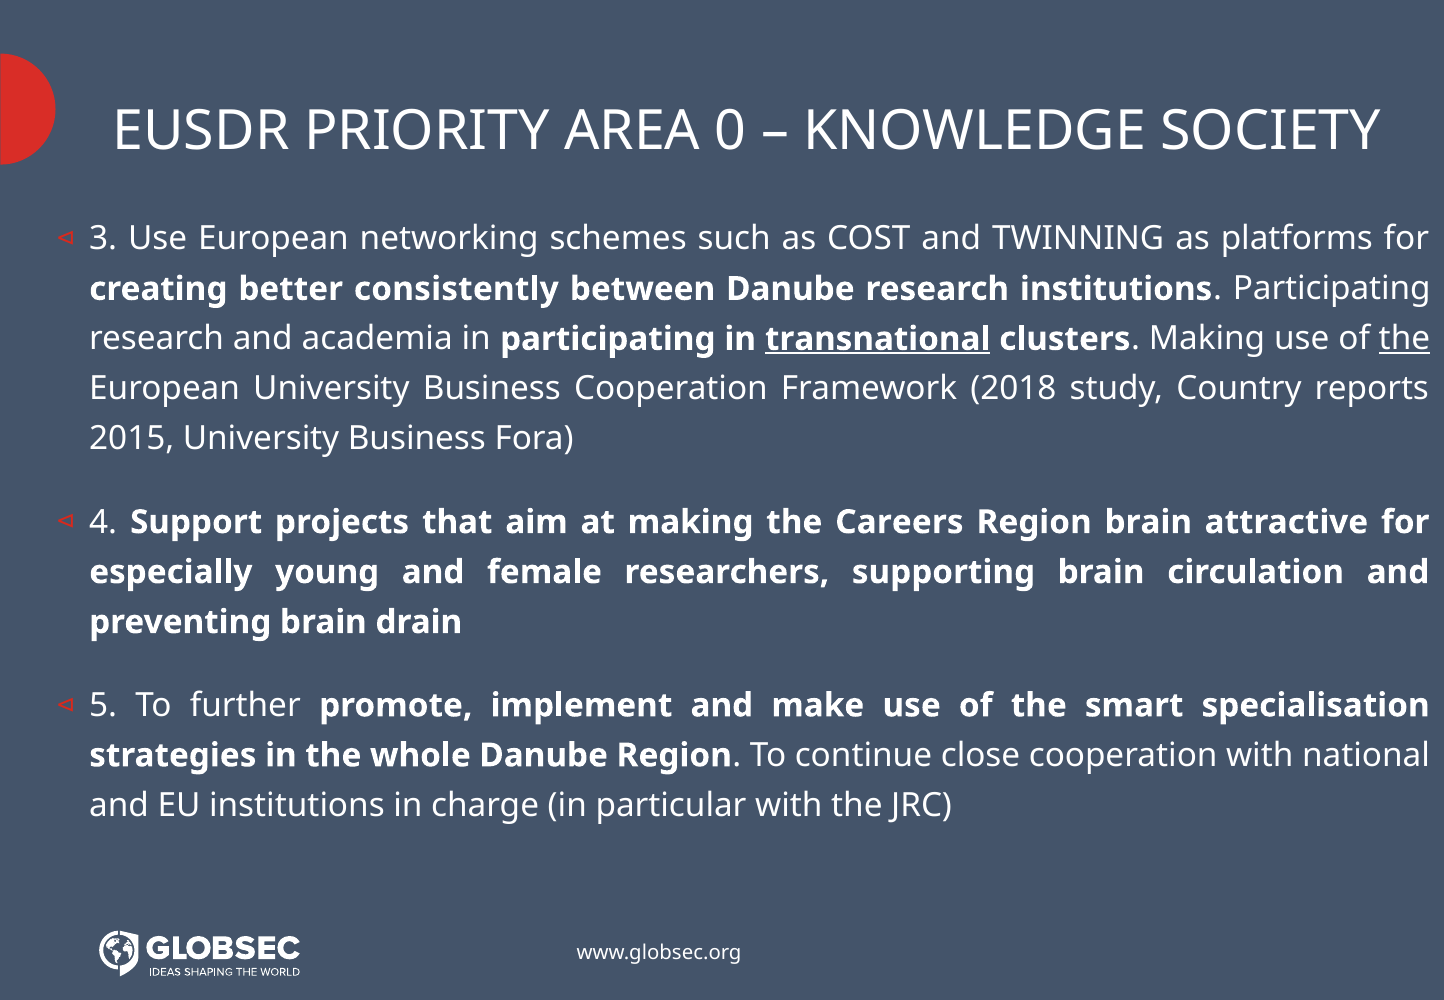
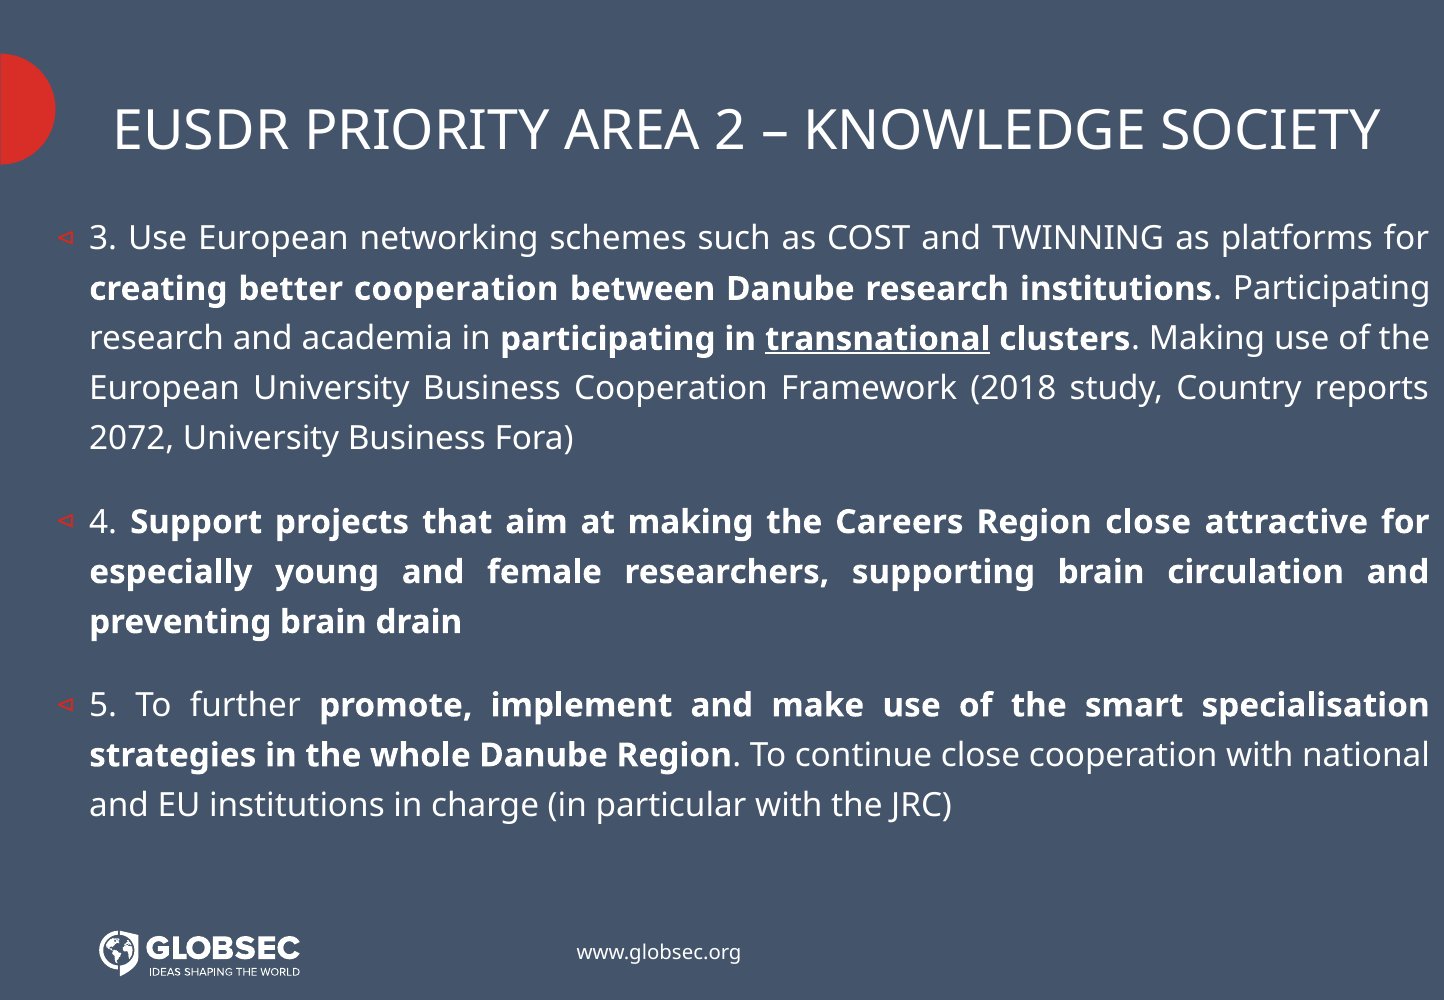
0: 0 -> 2
better consistently: consistently -> cooperation
the at (1404, 339) underline: present -> none
2015: 2015 -> 2072
Region brain: brain -> close
